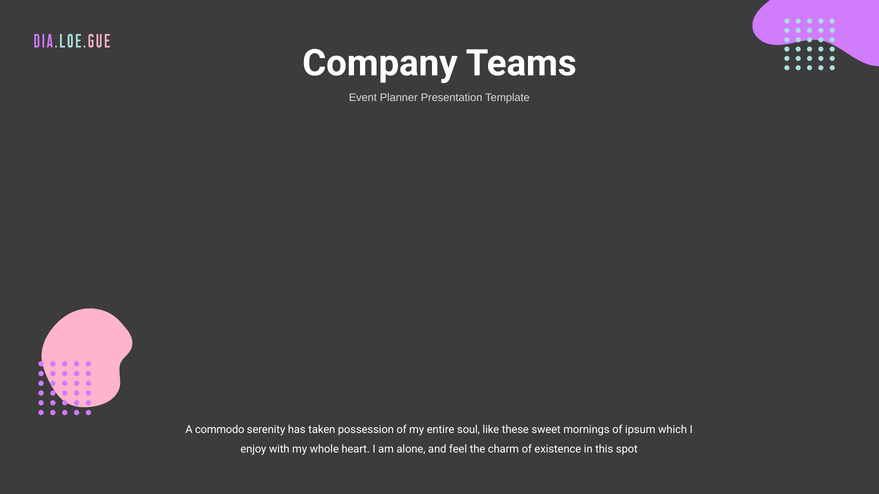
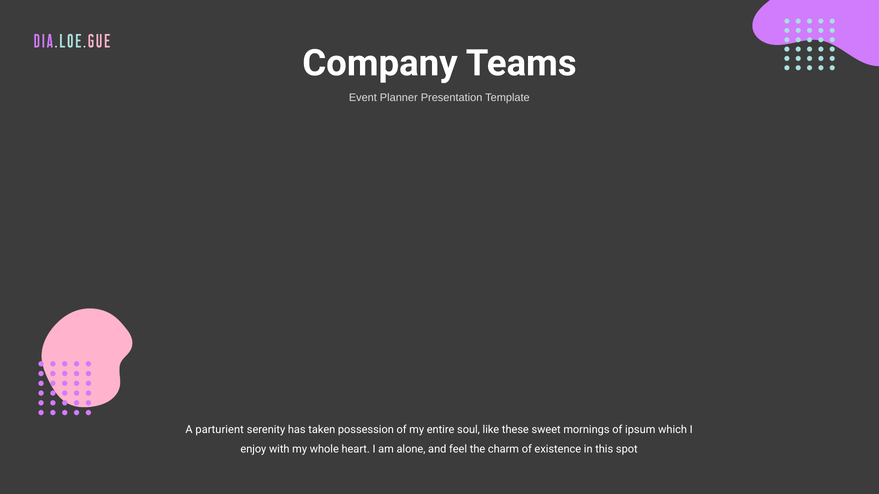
commodo: commodo -> parturient
